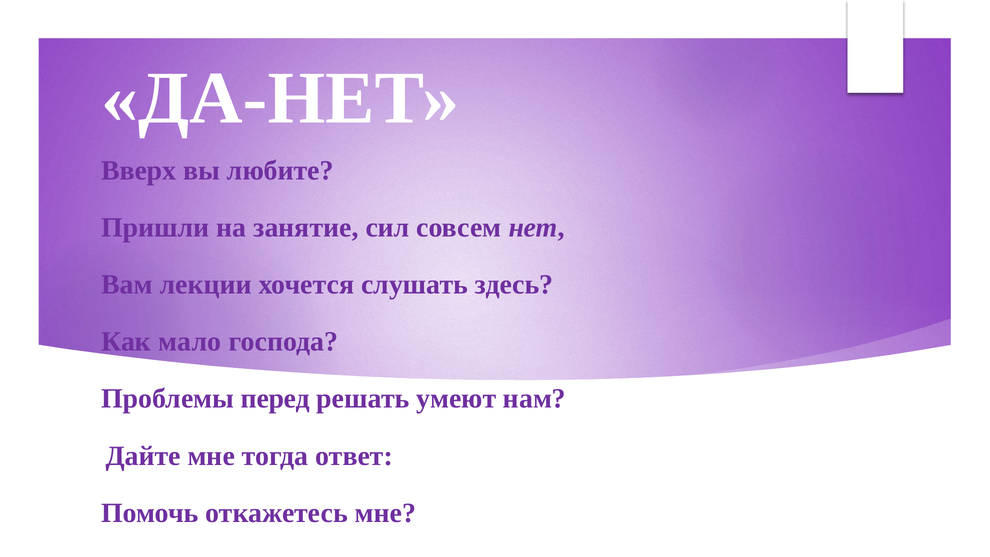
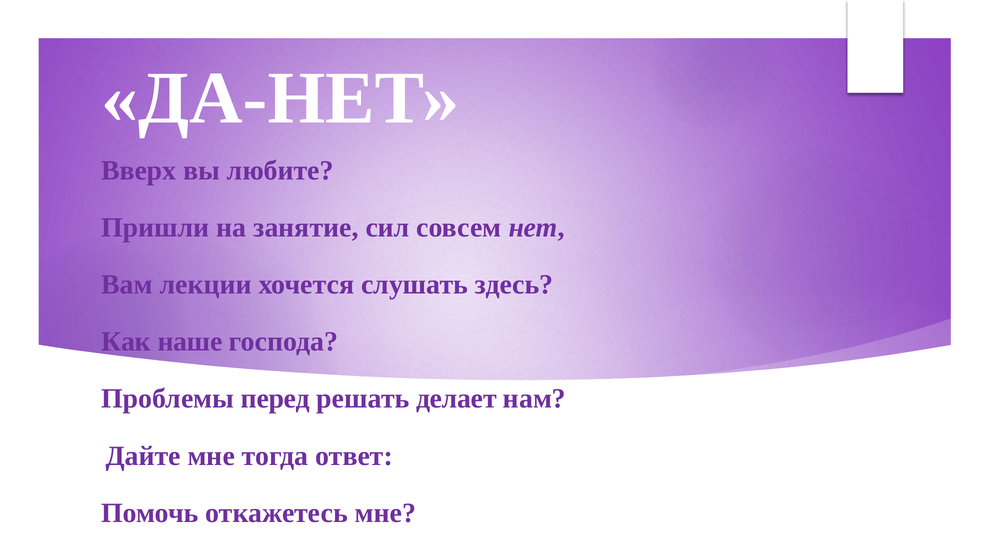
мало: мало -> наше
умеют: умеют -> делает
